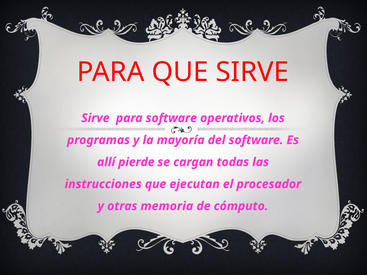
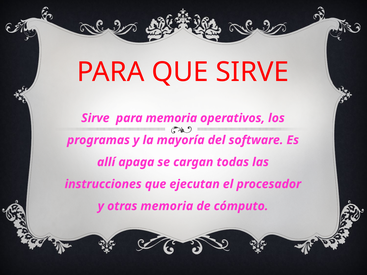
para software: software -> memoria
pierde: pierde -> apaga
